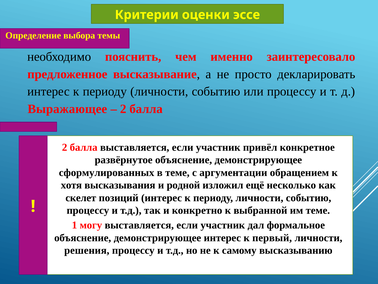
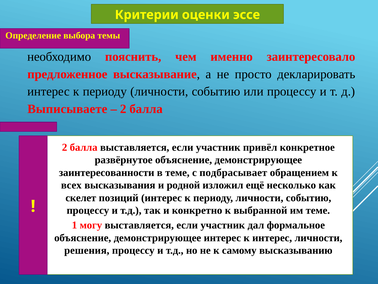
Выражающее: Выражающее -> Выписываете
сформулированных: сформулированных -> заинтересованности
аргументации: аргументации -> подбрасывает
хотя: хотя -> всех
к первый: первый -> интерес
